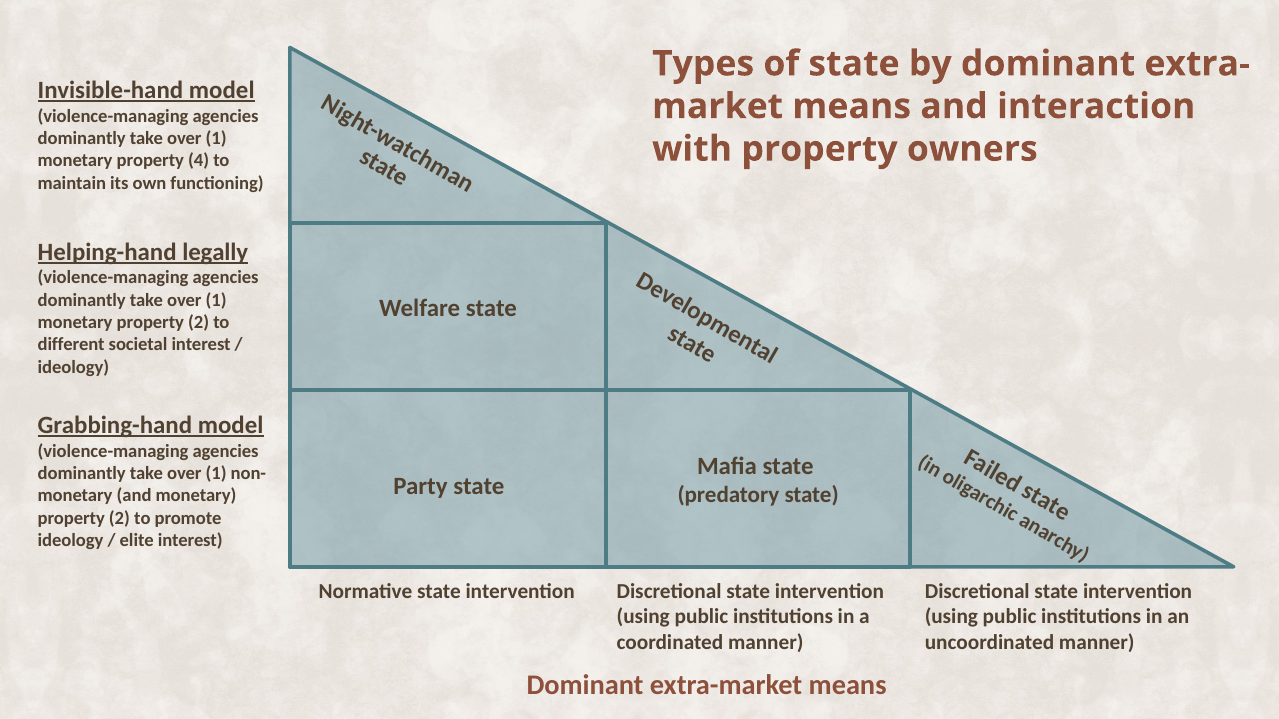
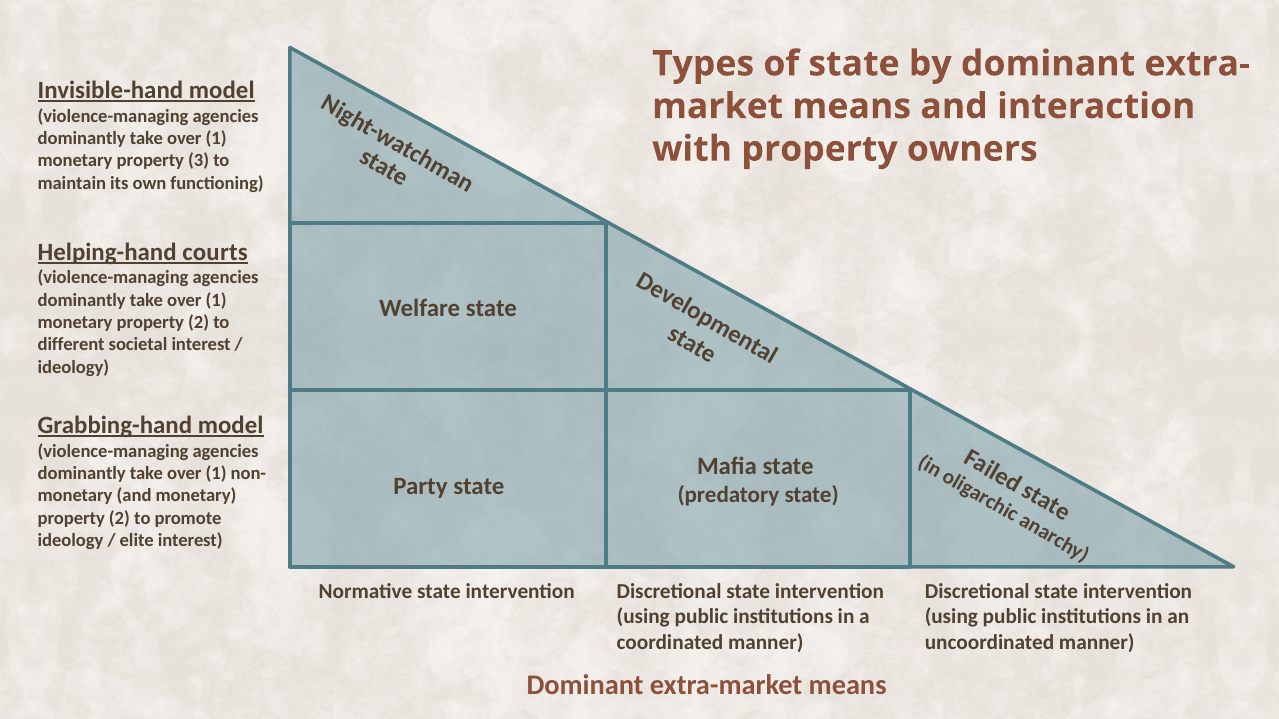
4: 4 -> 3
legally: legally -> courts
